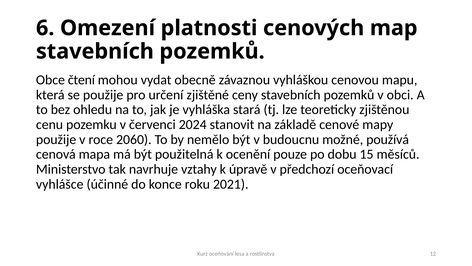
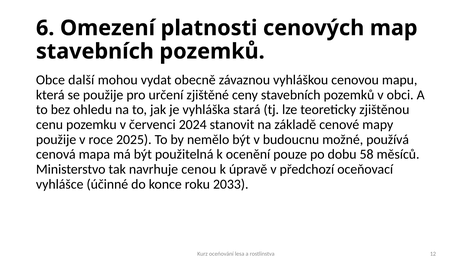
čtení: čtení -> další
2060: 2060 -> 2025
15: 15 -> 58
vztahy: vztahy -> cenou
2021: 2021 -> 2033
